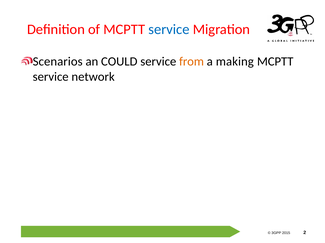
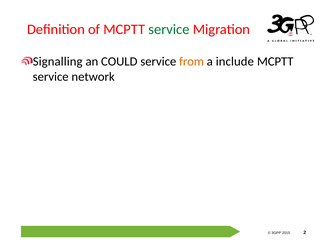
service at (169, 29) colour: blue -> green
Scenarios: Scenarios -> Signalling
making: making -> include
